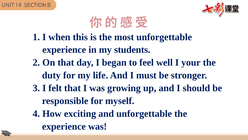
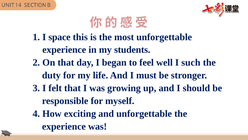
when: when -> space
your: your -> such
